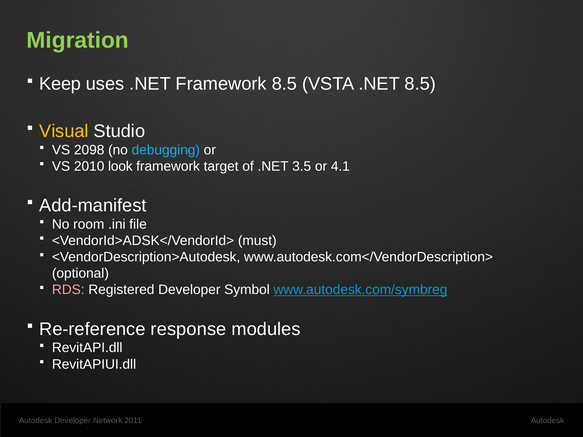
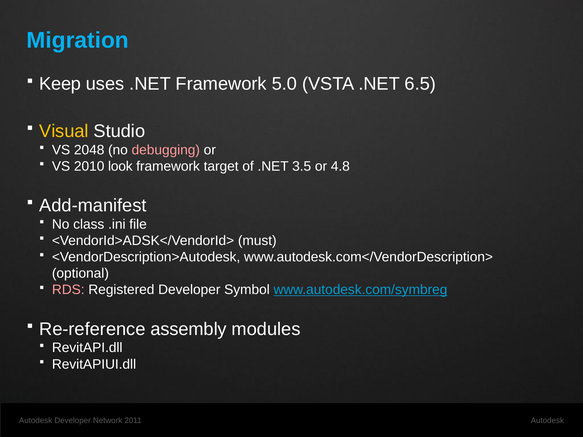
Migration colour: light green -> light blue
Framework 8.5: 8.5 -> 5.0
.NET 8.5: 8.5 -> 6.5
2098: 2098 -> 2048
debugging colour: light blue -> pink
4.1: 4.1 -> 4.8
room: room -> class
response: response -> assembly
